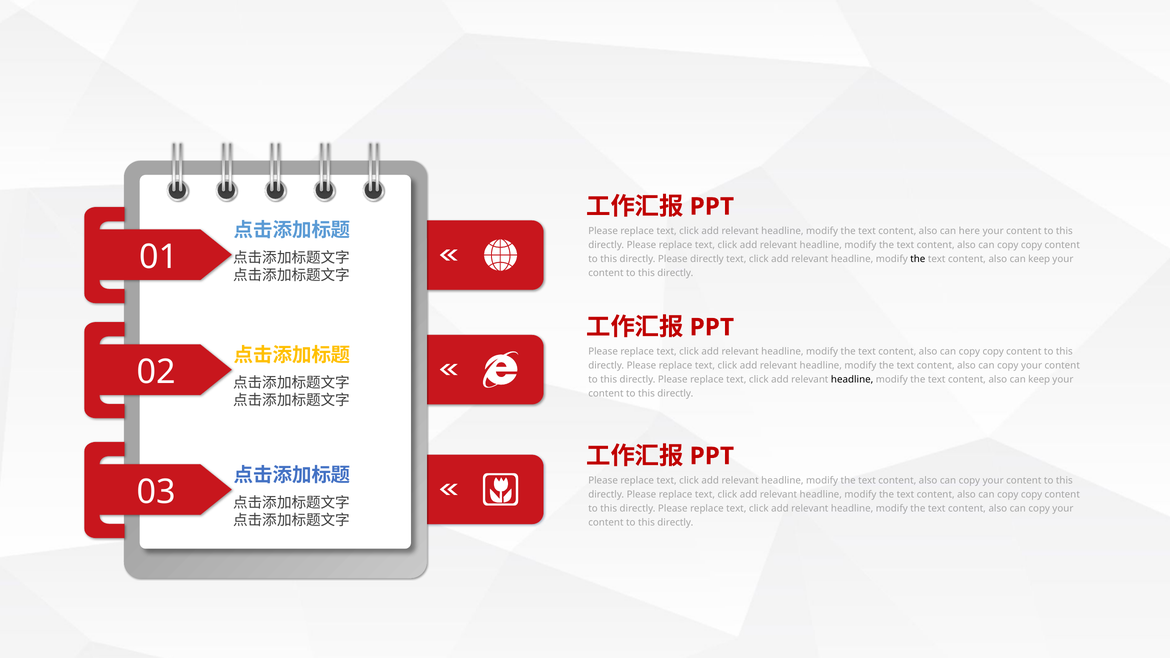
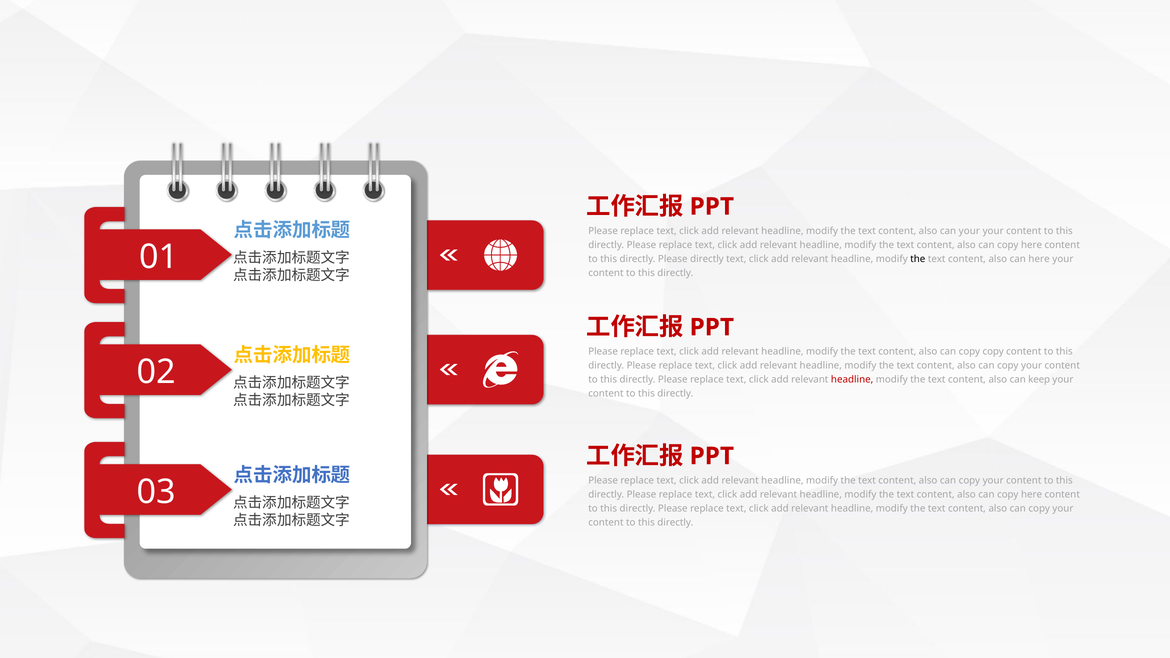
can here: here -> your
copy at (1032, 245): copy -> here
keep at (1039, 259): keep -> here
headline at (852, 380) colour: black -> red
copy at (1032, 495): copy -> here
